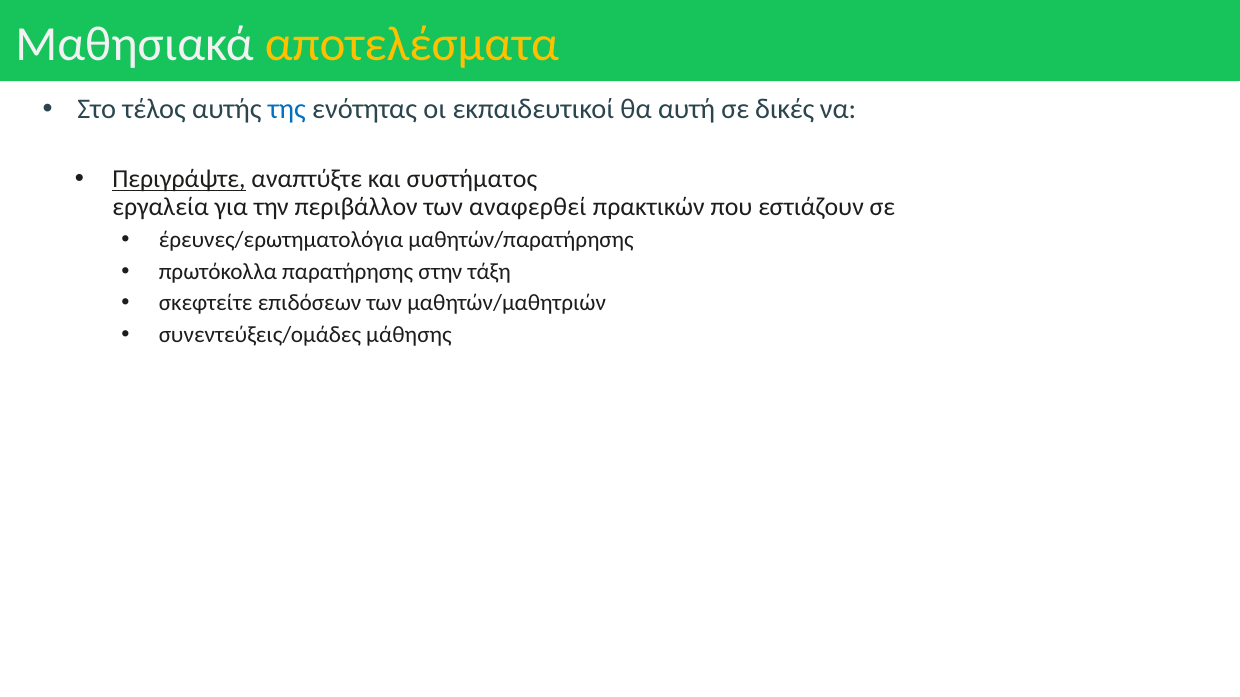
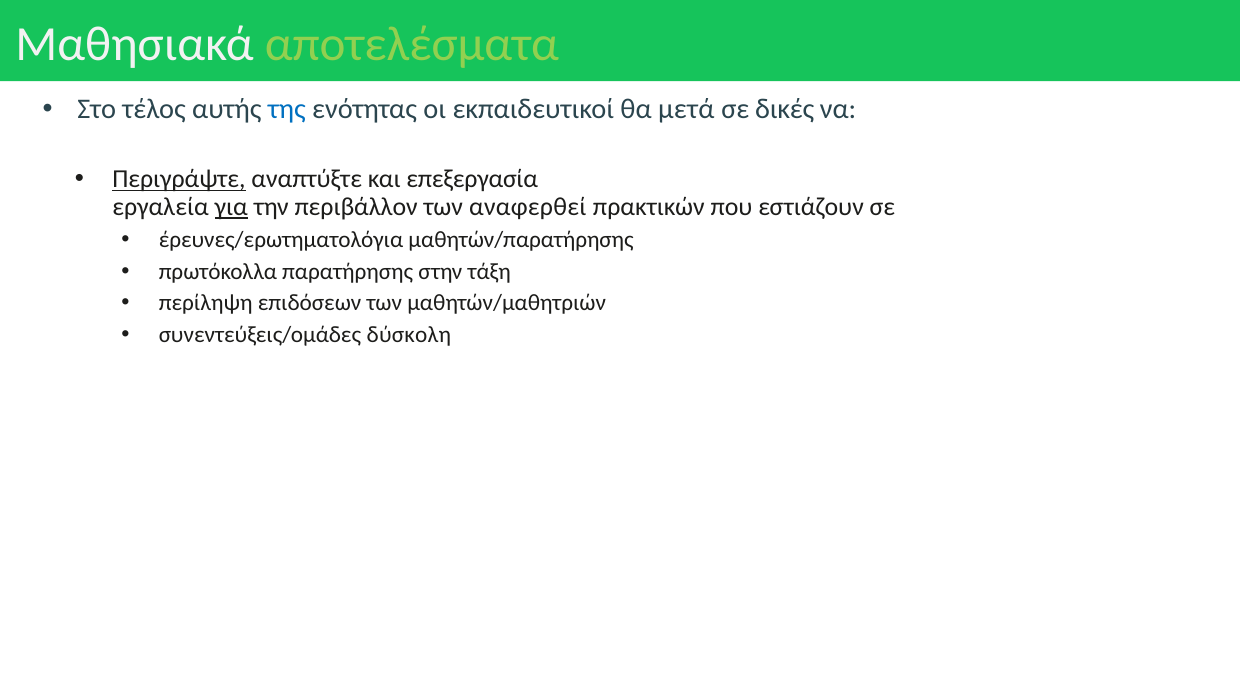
αποτελέσματα colour: yellow -> light green
αυτή: αυτή -> μετά
συστήματος: συστήματος -> επεξεργασία
για underline: none -> present
σκεφτείτε: σκεφτείτε -> περίληψη
μάθησης: μάθησης -> δύσκολη
